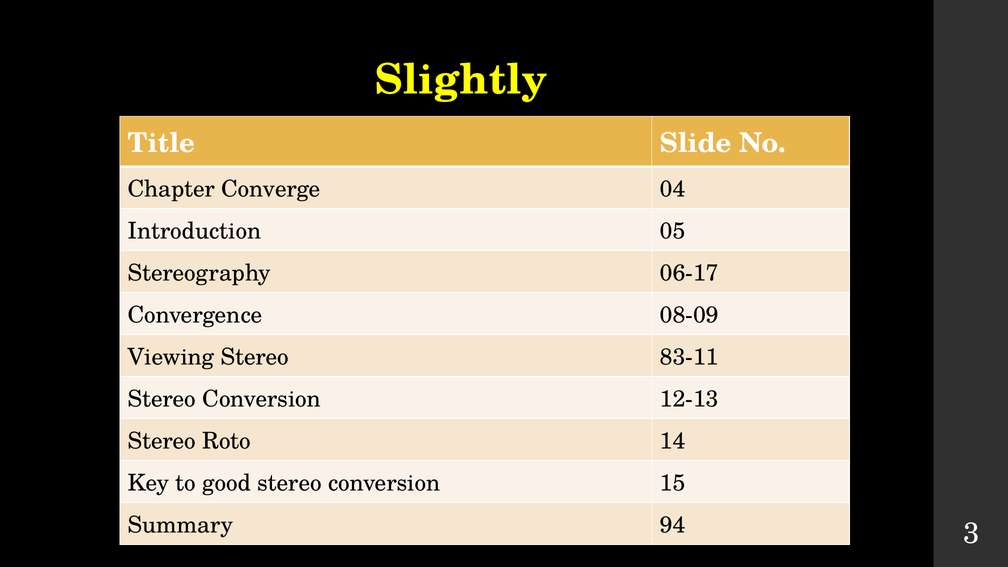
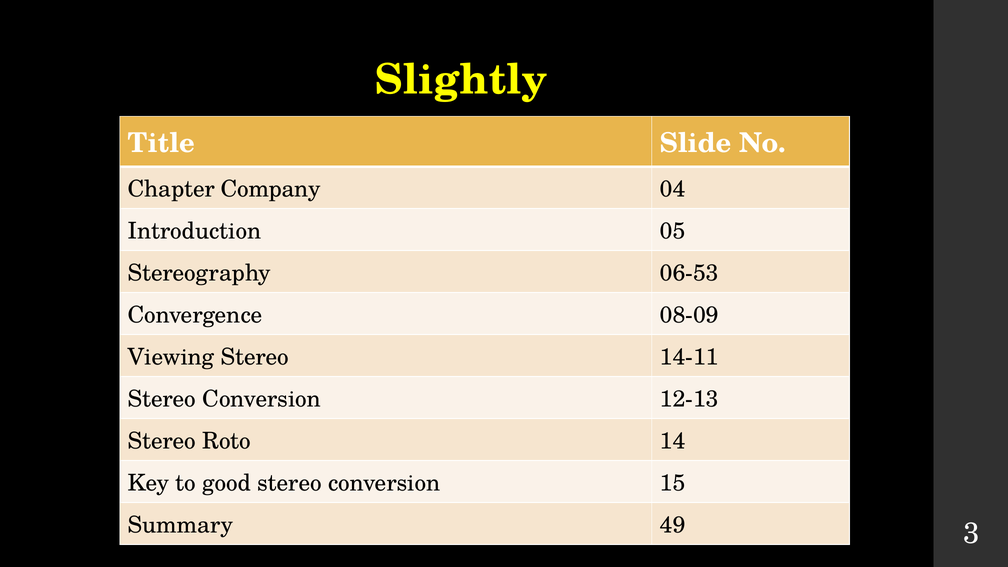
Converge: Converge -> Company
06-17: 06-17 -> 06-53
83-11: 83-11 -> 14-11
94: 94 -> 49
